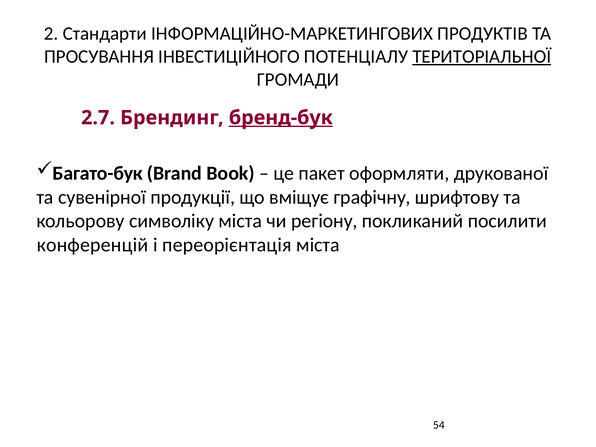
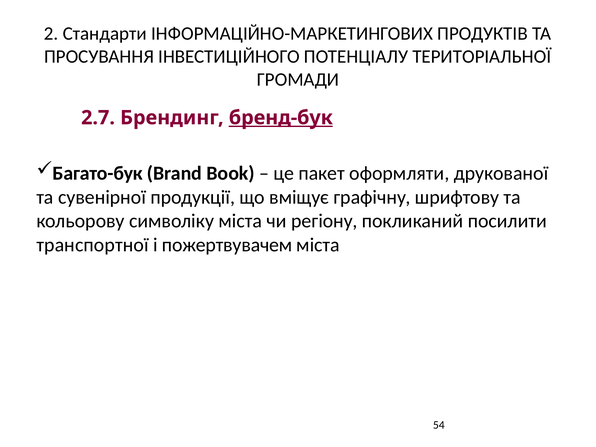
ТЕРИТОРІАЛЬНОЇ underline: present -> none
конференцій: конференцій -> транспортної
переорієнтація: переорієнтація -> пожертвувачем
